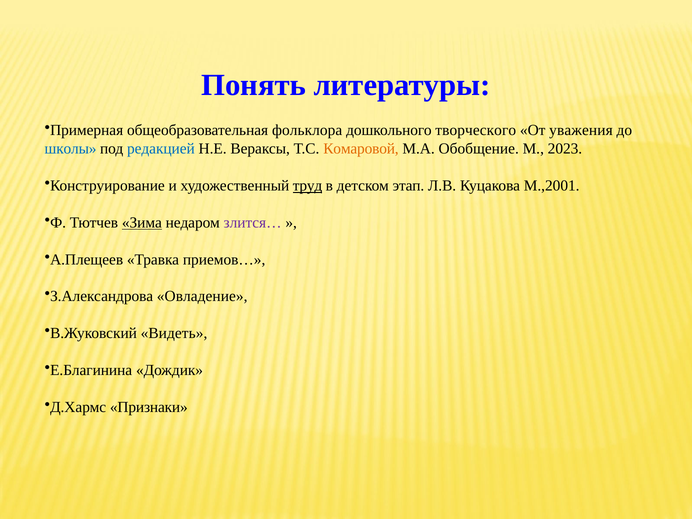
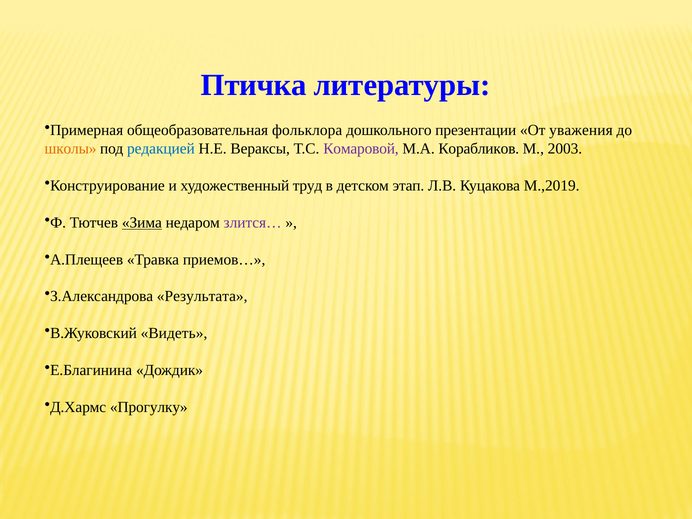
Понять: Понять -> Птичка
творческого: творческого -> презентации
школы colour: blue -> orange
Комаровой colour: orange -> purple
Обобщение: Обобщение -> Корабликов
2023: 2023 -> 2003
труд underline: present -> none
М.,2001: М.,2001 -> М.,2019
Овладение: Овладение -> Результата
Признаки: Признаки -> Прогулку
